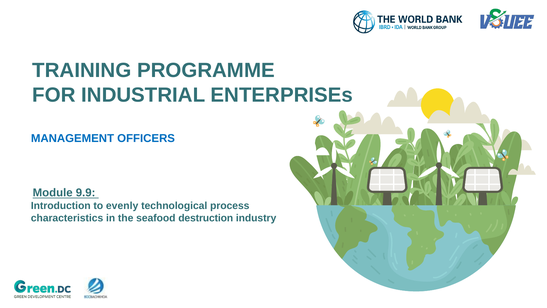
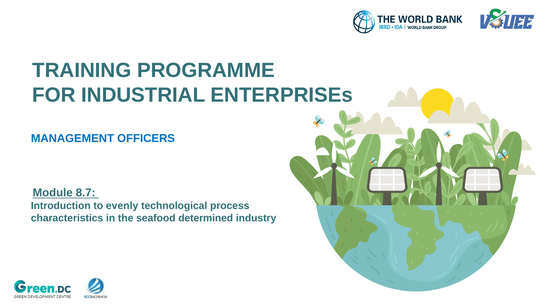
9.9: 9.9 -> 8.7
destruction: destruction -> determined
